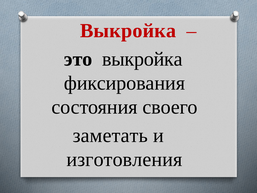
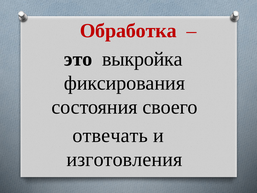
Выкройка at (128, 31): Выкройка -> Обработка
заметать: заметать -> отвечать
